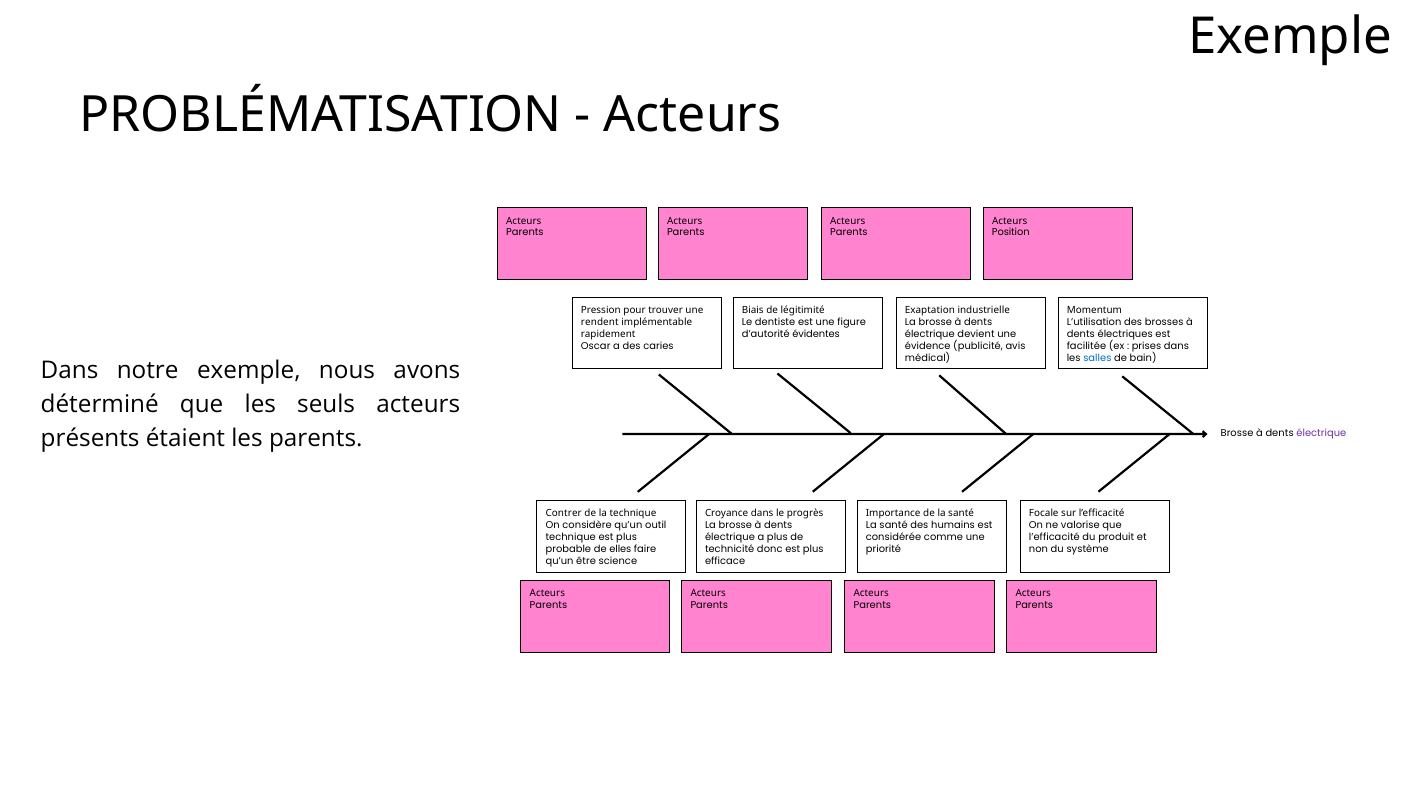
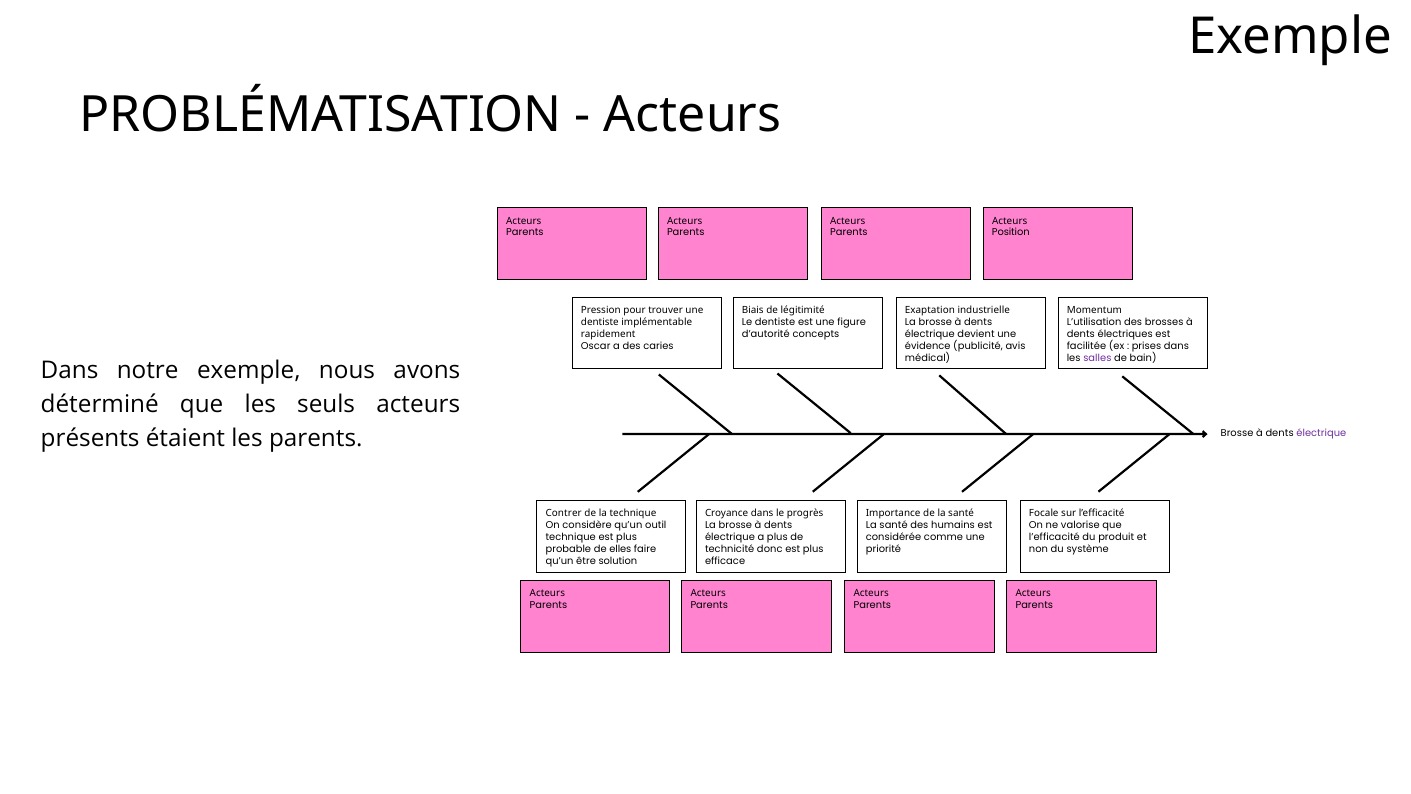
rendent at (600, 322): rendent -> dentiste
évidentes: évidentes -> concepts
salles colour: blue -> purple
science: science -> solution
